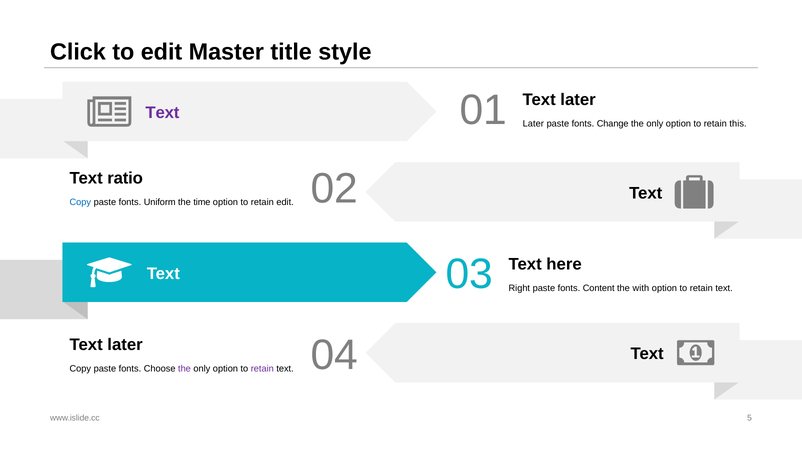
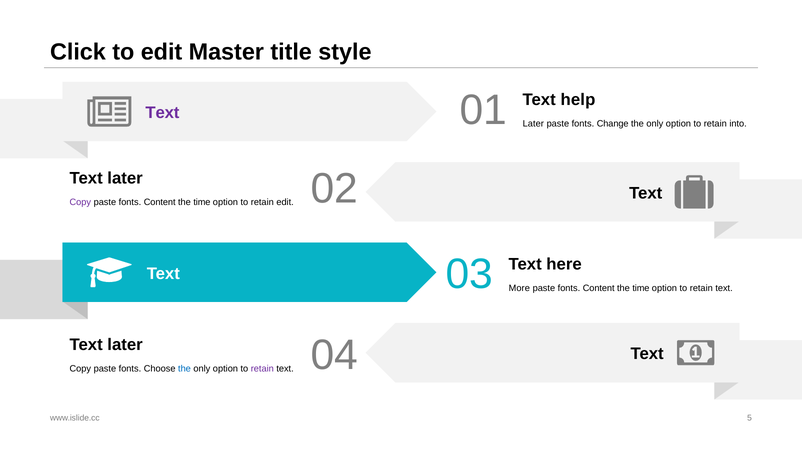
this: this -> into
later at (578, 100): later -> help
ratio at (125, 178): ratio -> later
Copy at (80, 202) colour: blue -> purple
Uniform at (160, 202): Uniform -> Content
Right: Right -> More
with at (641, 288): with -> time
the at (184, 369) colour: purple -> blue
